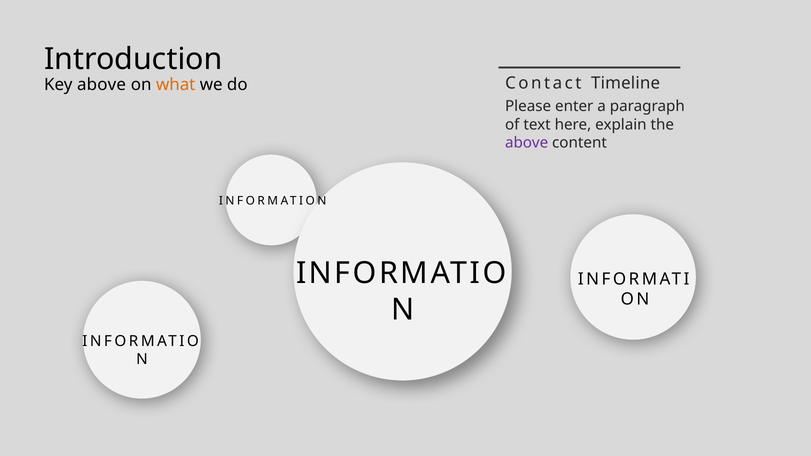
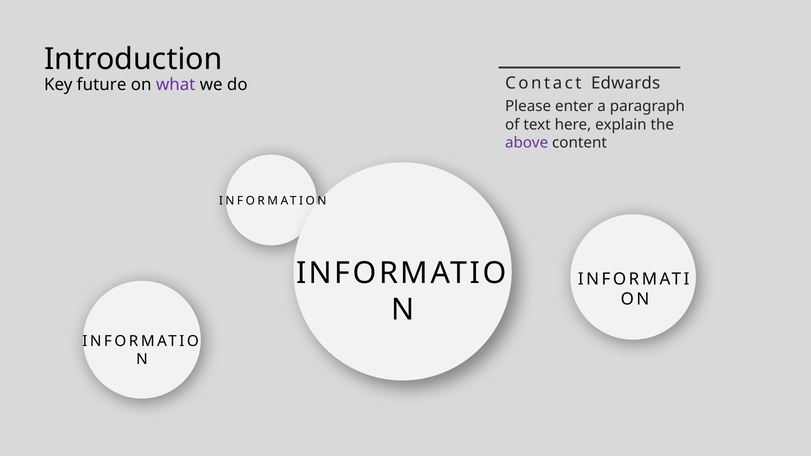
Timeline: Timeline -> Edwards
Key above: above -> future
what colour: orange -> purple
